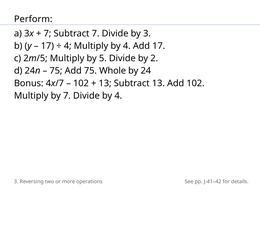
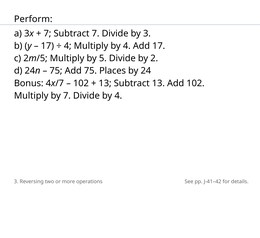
Whole: Whole -> Places
